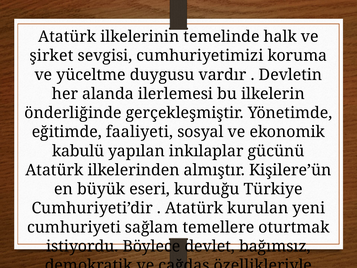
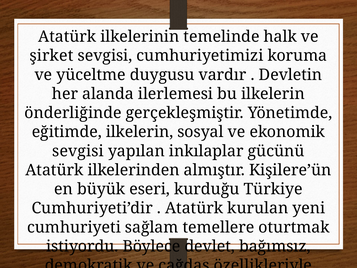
eğitimde faaliyeti: faaliyeti -> ilkelerin
kabulü at (78, 151): kabulü -> sevgisi
